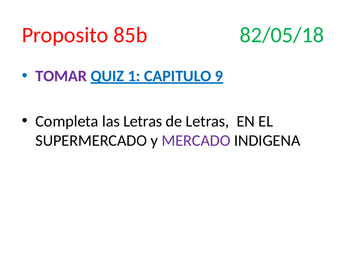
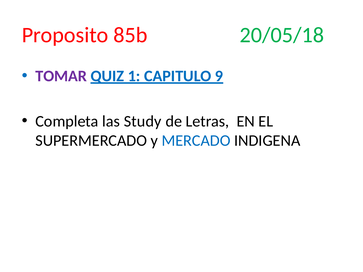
82/05/18: 82/05/18 -> 20/05/18
las Letras: Letras -> Study
MERCADO colour: purple -> blue
